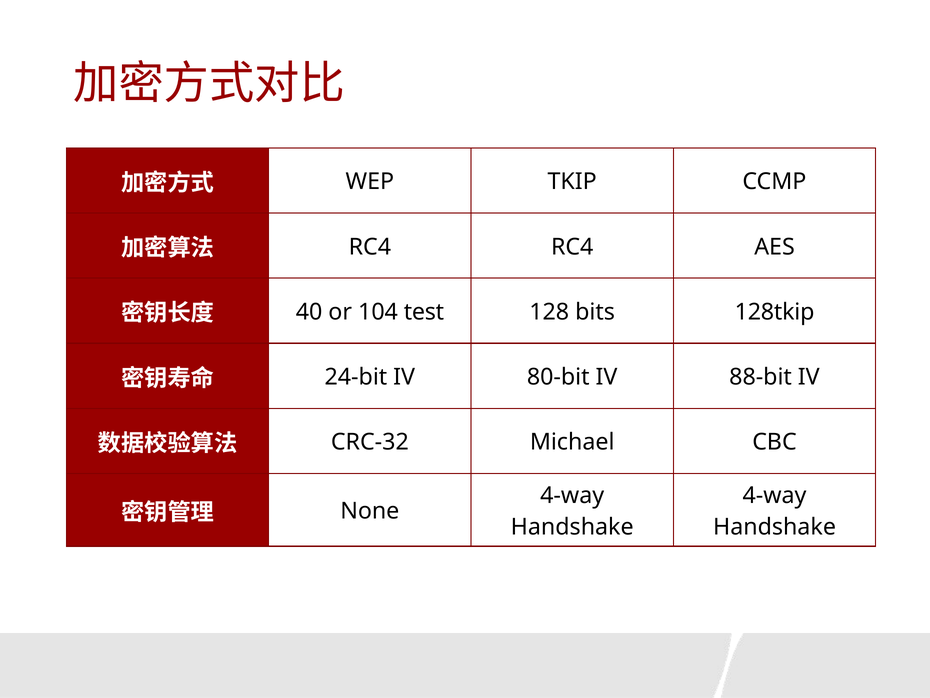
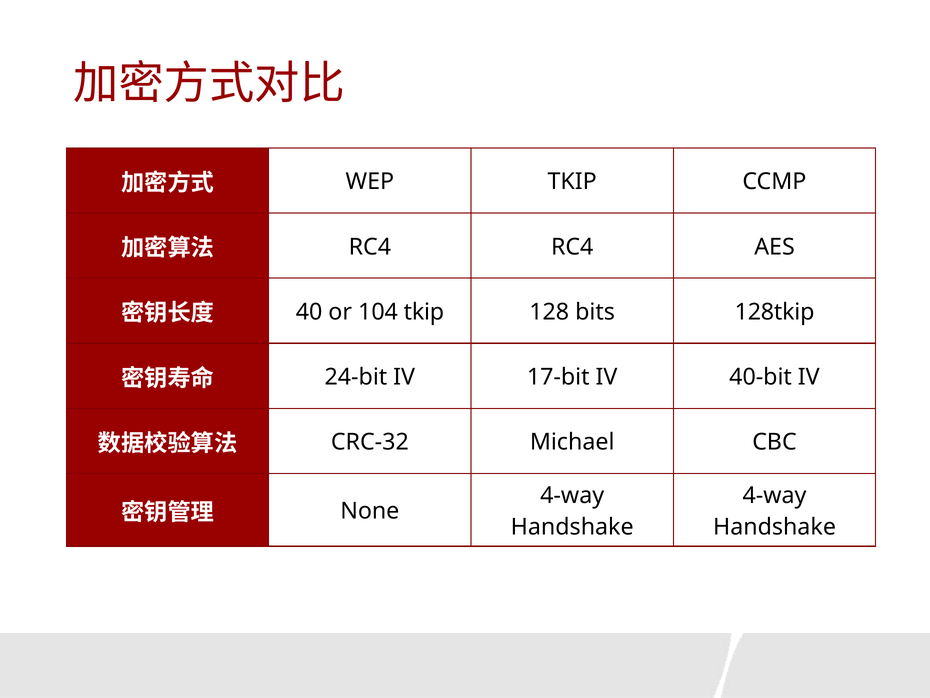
104 test: test -> tkip
80-bit: 80-bit -> 17-bit
88-bit: 88-bit -> 40-bit
